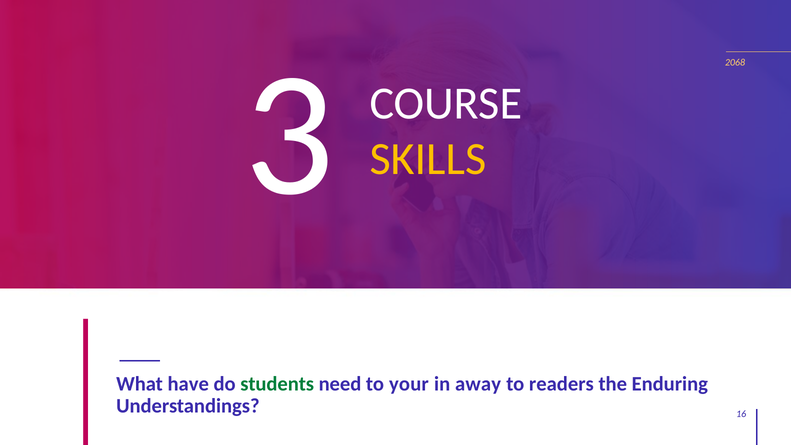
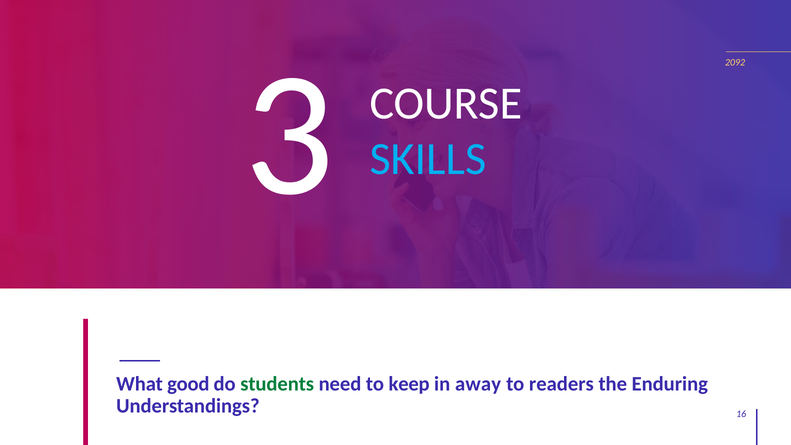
2068: 2068 -> 2092
SKILLS colour: yellow -> light blue
have: have -> good
your: your -> keep
